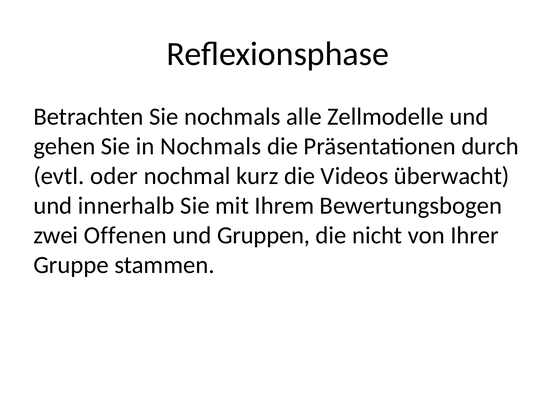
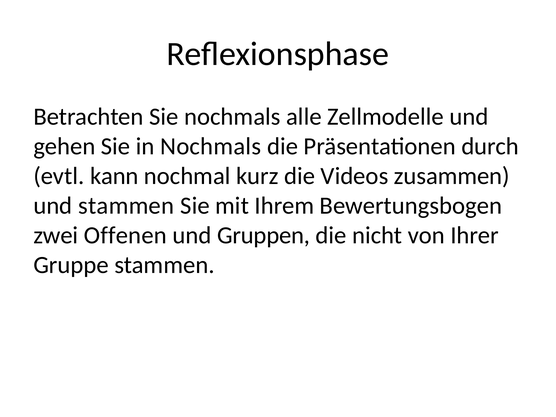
oder: oder -> kann
überwacht: überwacht -> zusammen
und innerhalb: innerhalb -> stammen
